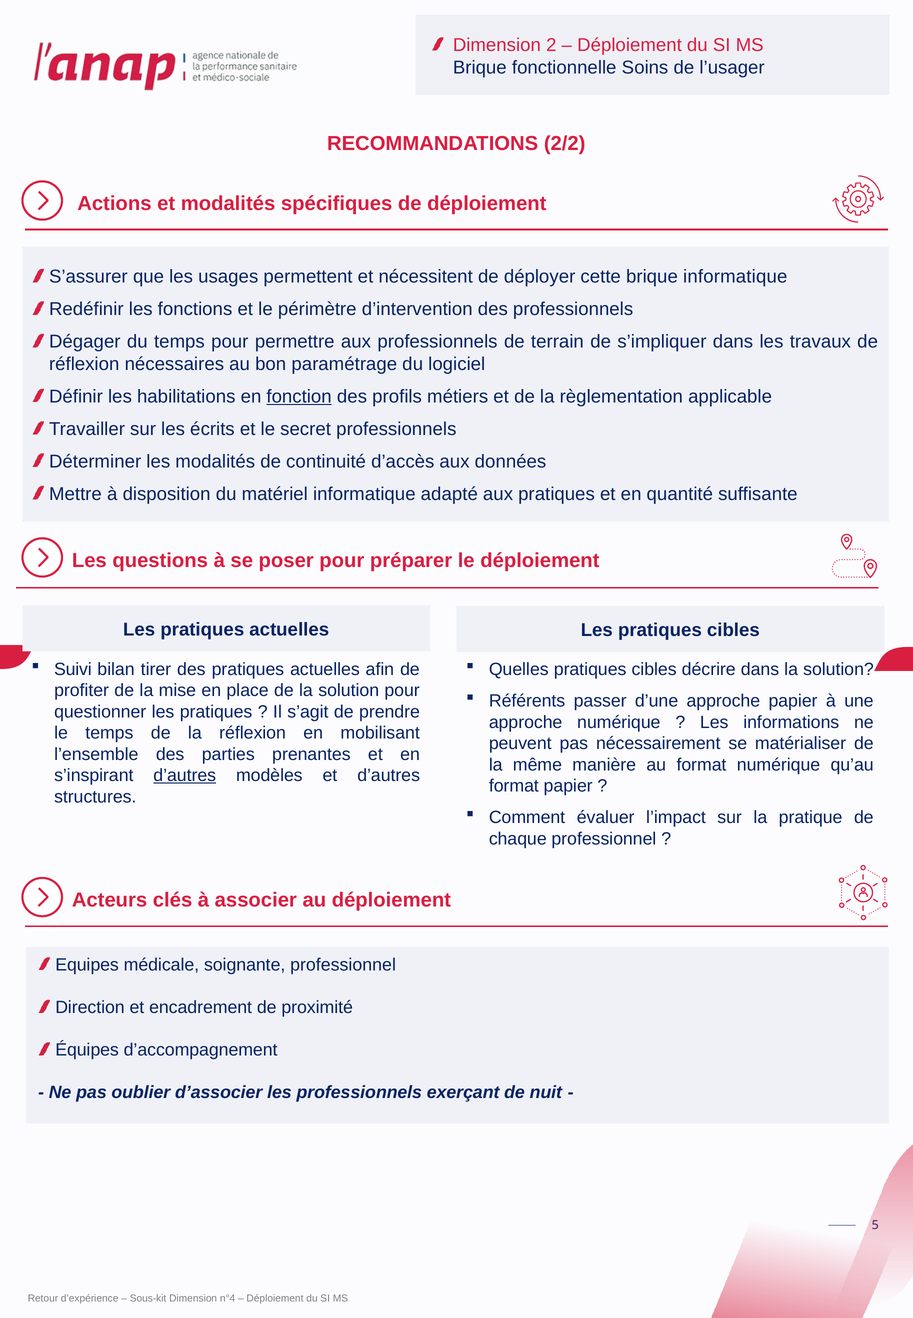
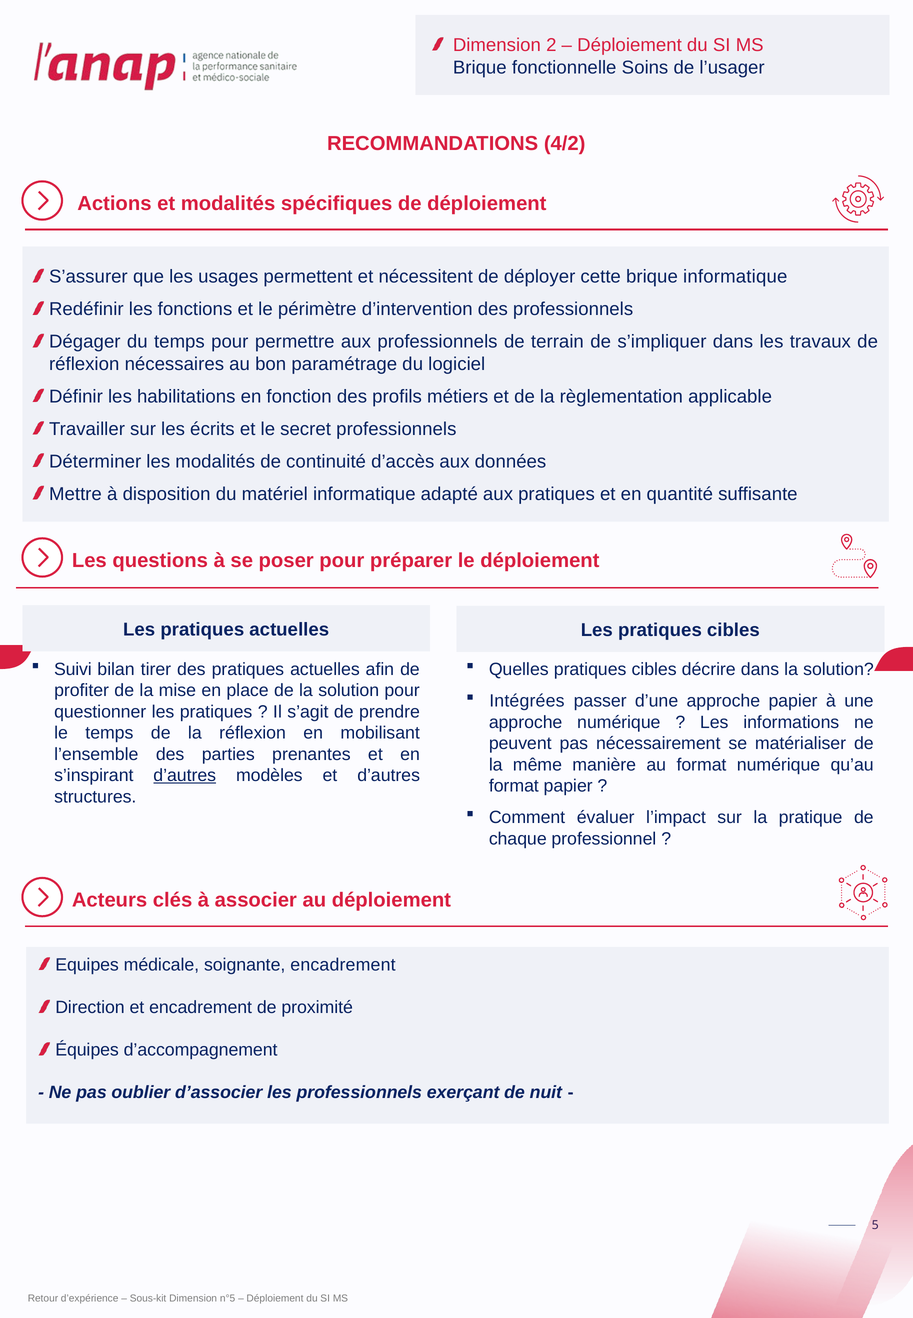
2/2: 2/2 -> 4/2
fonction underline: present -> none
Référents: Référents -> Intégrées
soignante professionnel: professionnel -> encadrement
n°4: n°4 -> n°5
